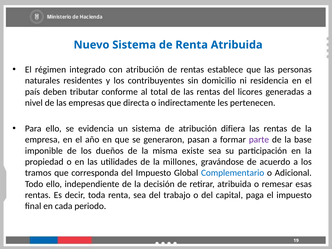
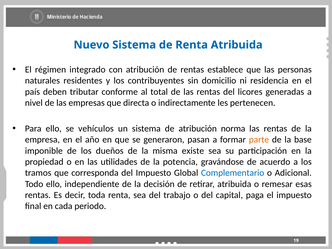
evidencia: evidencia -> vehículos
difiera: difiera -> norma
parte colour: purple -> orange
millones: millones -> potencia
